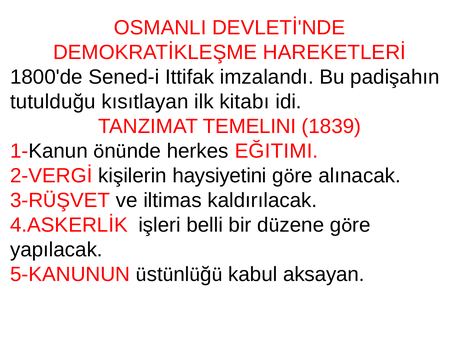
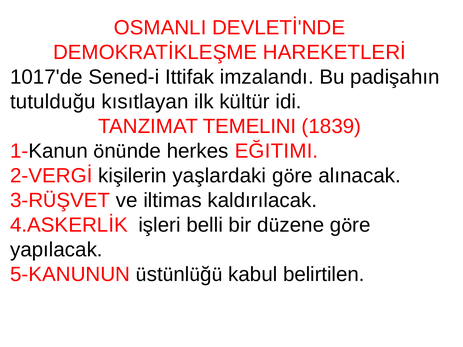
1800'de: 1800'de -> 1017'de
kitabı: kitabı -> kültür
haysiyetini: haysiyetini -> yaşlardaki
aksayan: aksayan -> belirtilen
